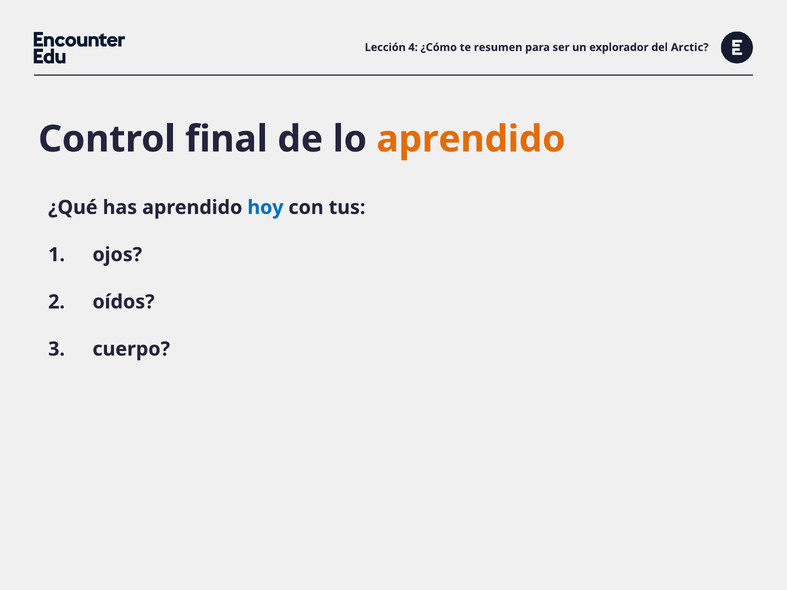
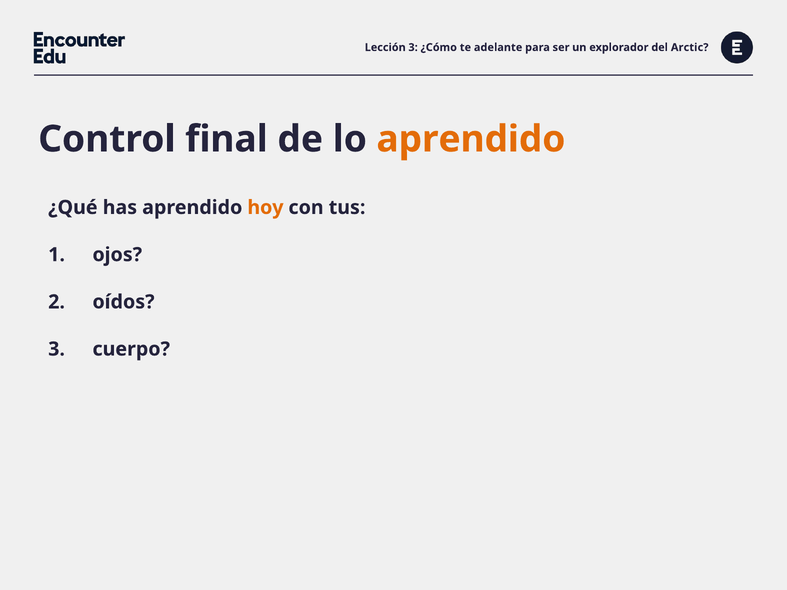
Lección 4: 4 -> 3
resumen: resumen -> adelante
hoy colour: blue -> orange
